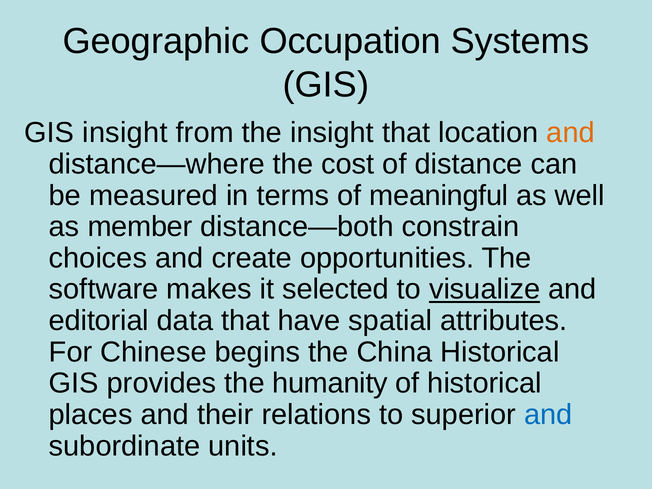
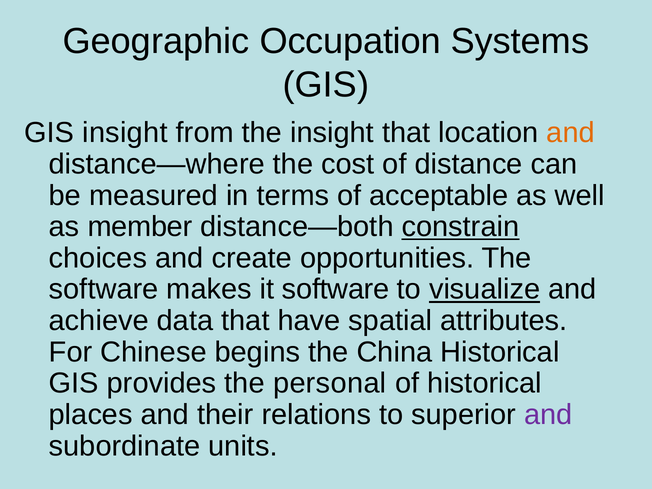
meaningful: meaningful -> acceptable
constrain underline: none -> present
it selected: selected -> software
editorial: editorial -> achieve
humanity: humanity -> personal
and at (548, 415) colour: blue -> purple
